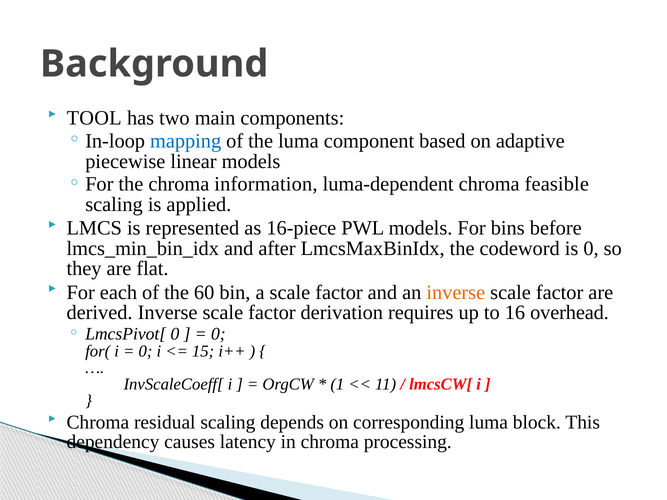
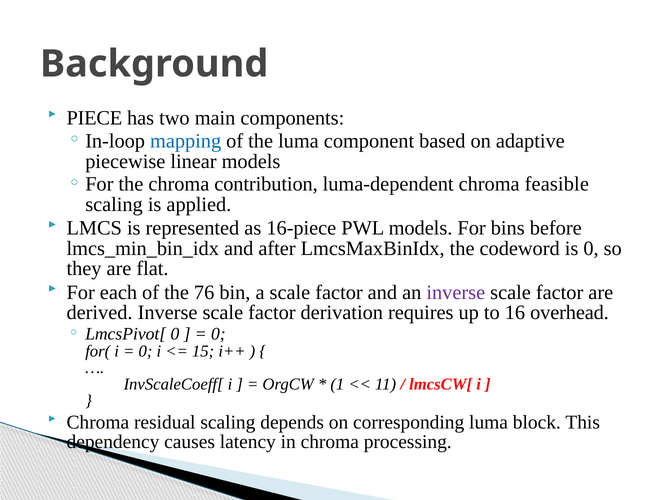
TOOL: TOOL -> PIECE
information: information -> contribution
60: 60 -> 76
inverse at (456, 292) colour: orange -> purple
